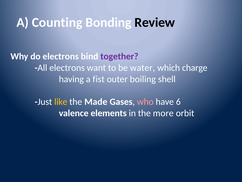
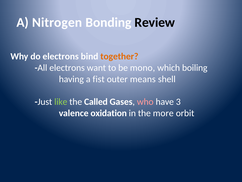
Counting: Counting -> Nitrogen
together colour: purple -> orange
water: water -> mono
charge: charge -> boiling
boiling: boiling -> means
like colour: yellow -> light green
Made: Made -> Called
6: 6 -> 3
elements: elements -> oxidation
